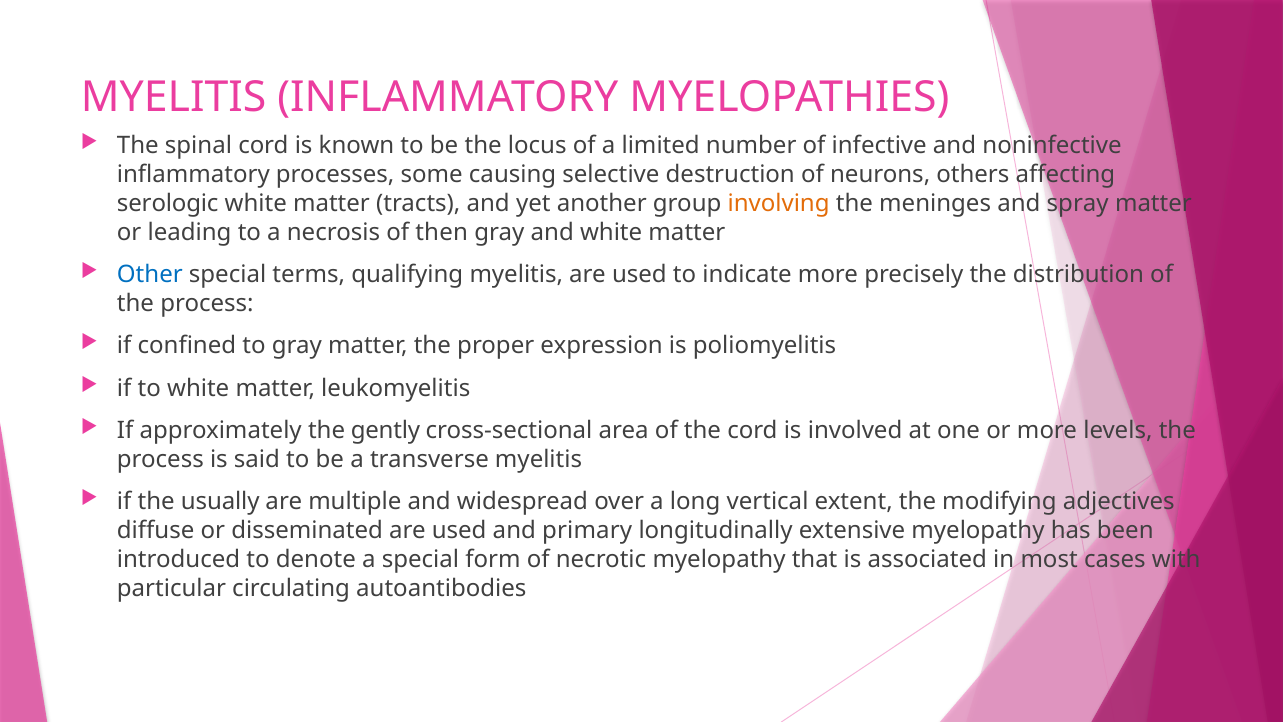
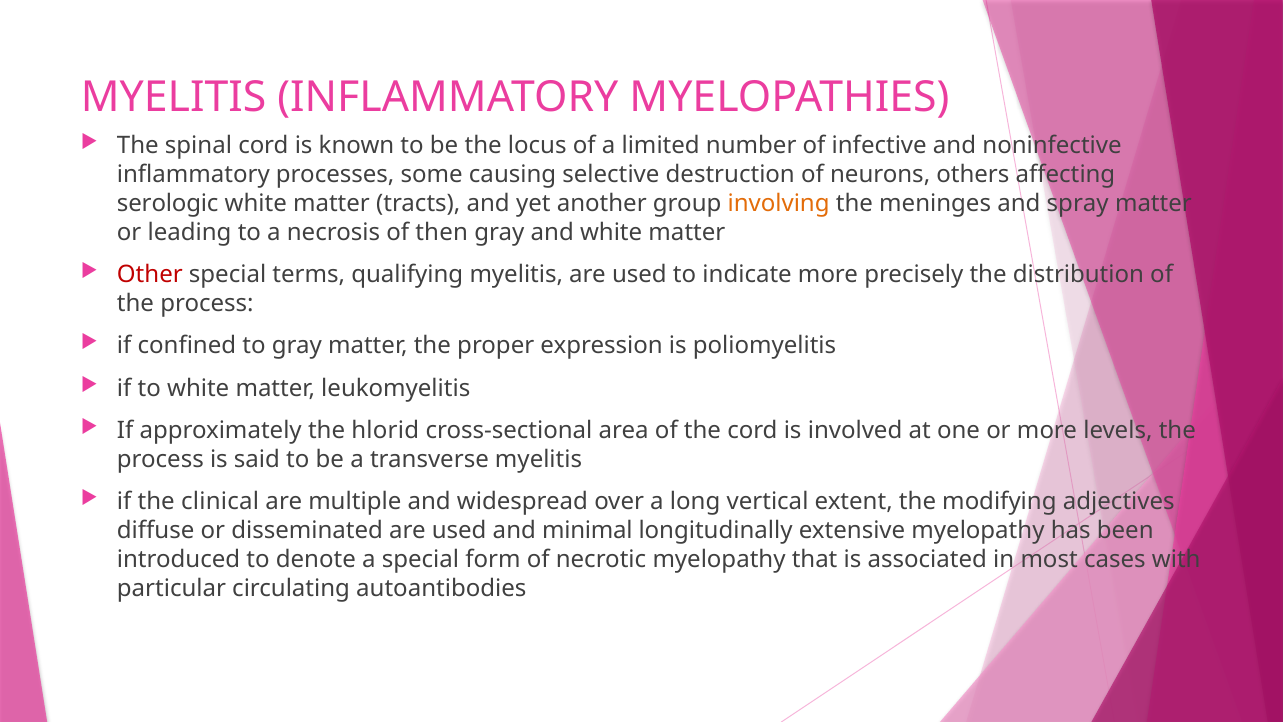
Other colour: blue -> red
gently: gently -> hlorid
usually: usually -> clinical
primary: primary -> minimal
